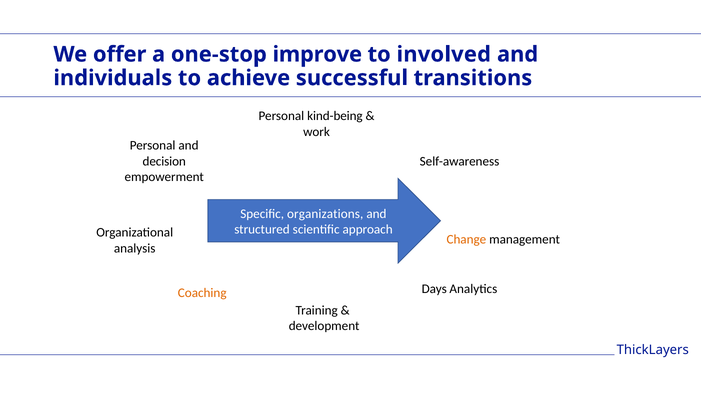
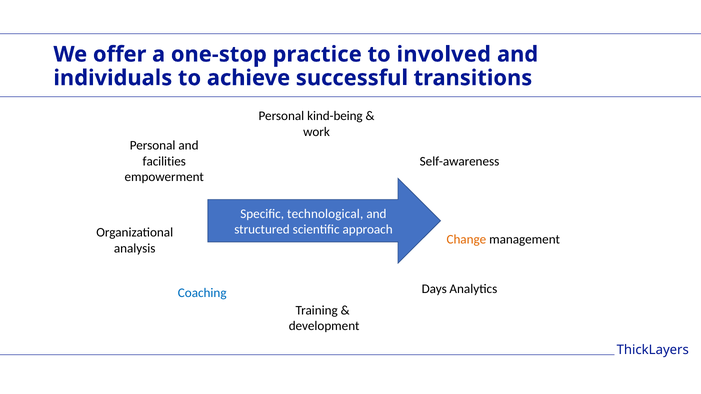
improve: improve -> practice
decision: decision -> facilities
organizations: organizations -> technological
Coaching colour: orange -> blue
